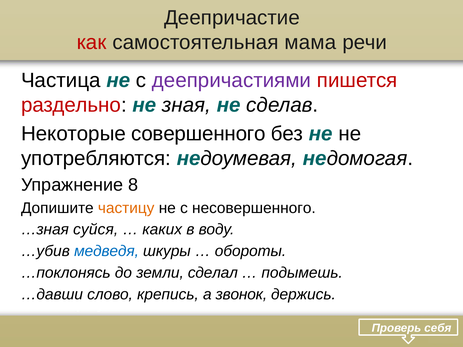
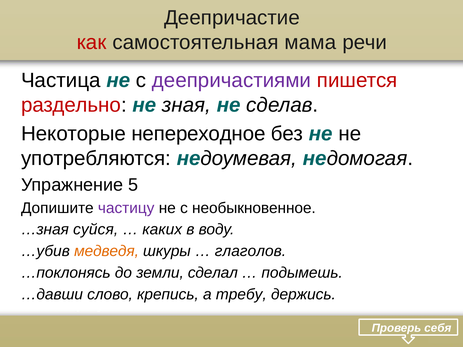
совершенного: совершенного -> непереходное
8: 8 -> 5
частицу colour: orange -> purple
несовершенного: несовершенного -> необыкновенное
медведя colour: blue -> orange
обороты: обороты -> глаголов
звонок: звонок -> требу
